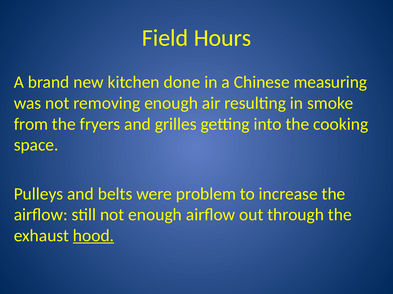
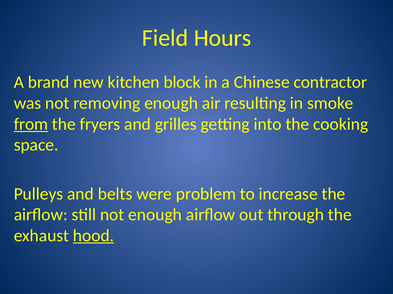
done: done -> block
measuring: measuring -> contractor
from underline: none -> present
